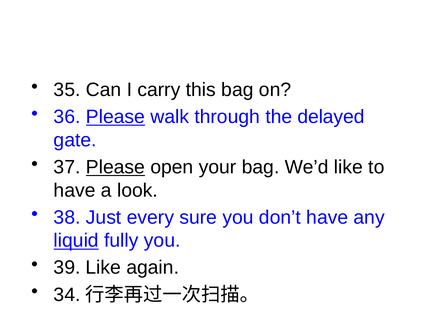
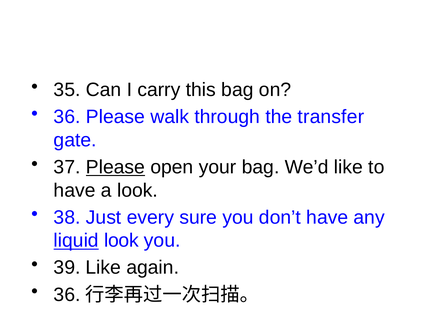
Please at (115, 117) underline: present -> none
delayed: delayed -> transfer
liquid fully: fully -> look
34 at (67, 295): 34 -> 36
